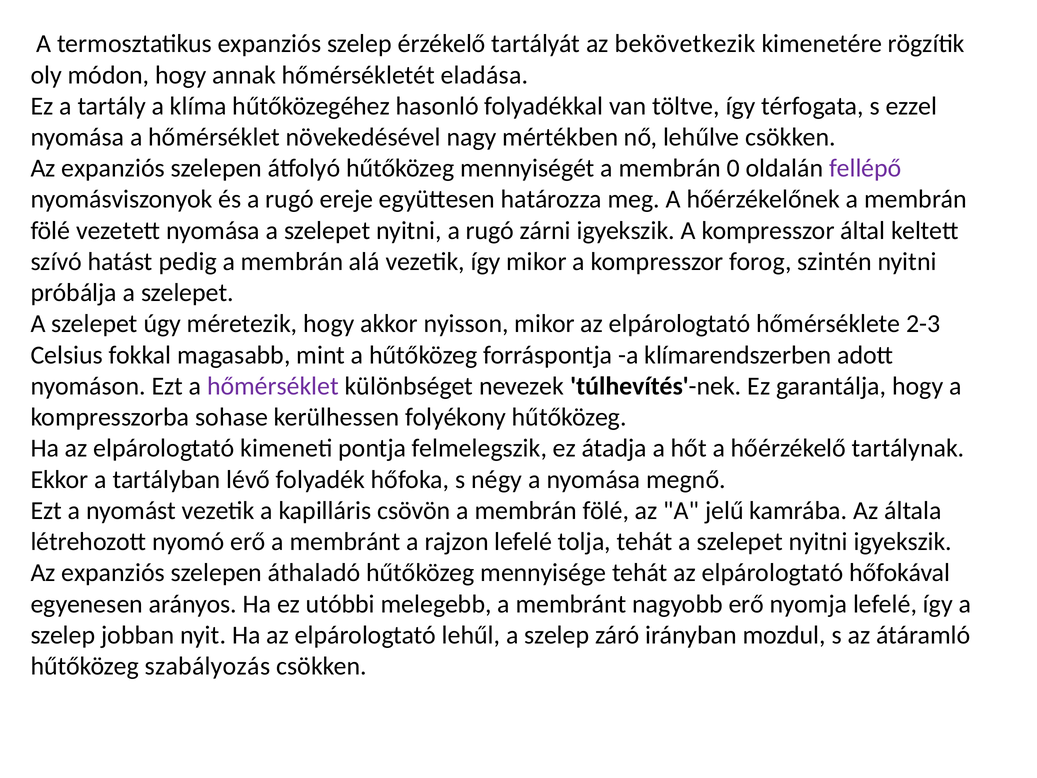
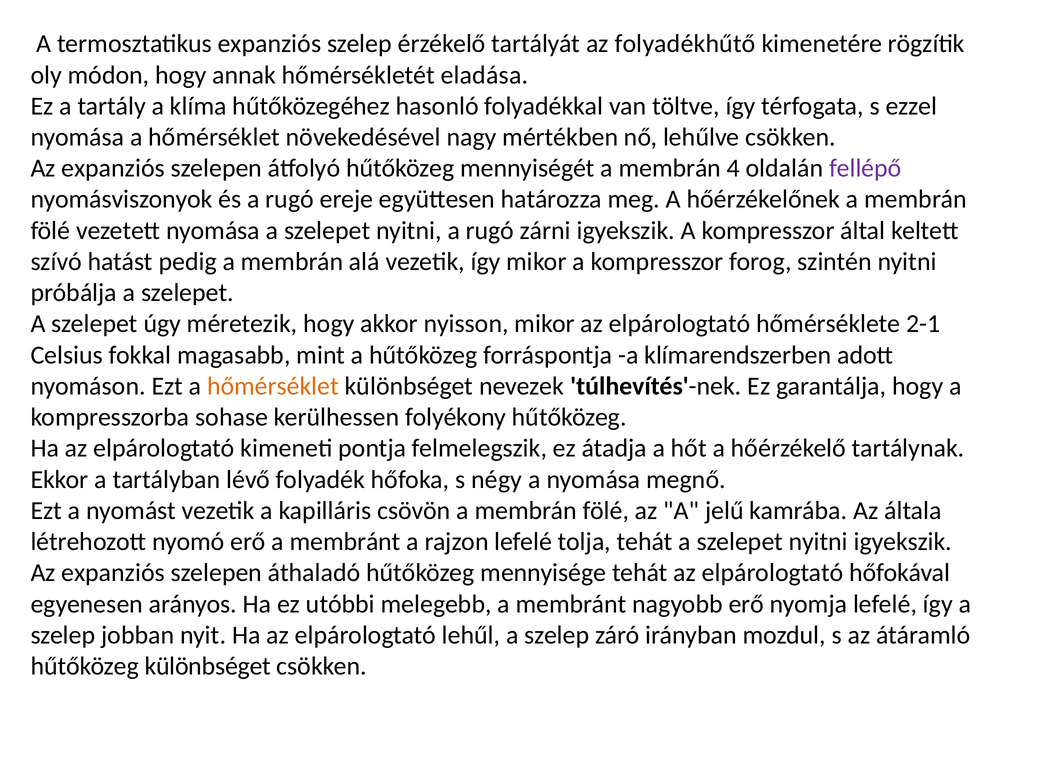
bekövetkezik: bekövetkezik -> folyadékhűtő
0: 0 -> 4
2-3: 2-3 -> 2-1
hőmérséklet at (273, 386) colour: purple -> orange
hűtőközeg szabályozás: szabályozás -> különbséget
